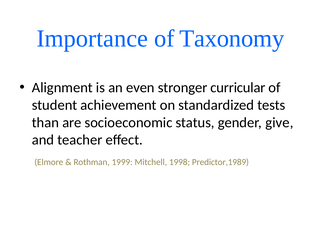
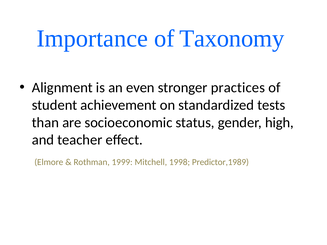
curricular: curricular -> practices
give: give -> high
